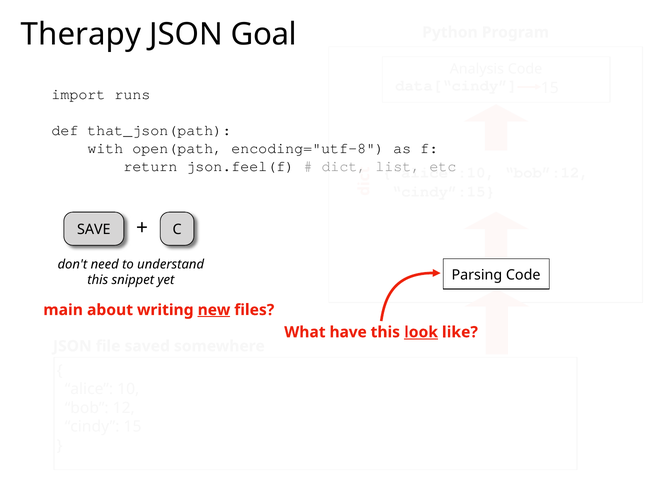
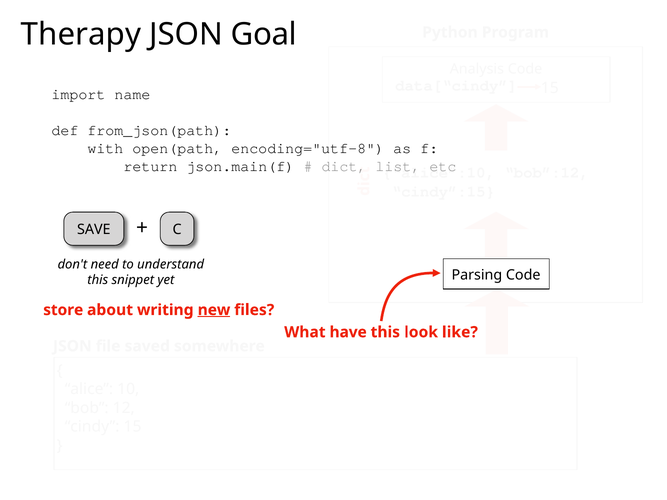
runs: runs -> name
that_json(path: that_json(path -> from_json(path
json.feel(f: json.feel(f -> json.main(f
main: main -> store
look underline: present -> none
